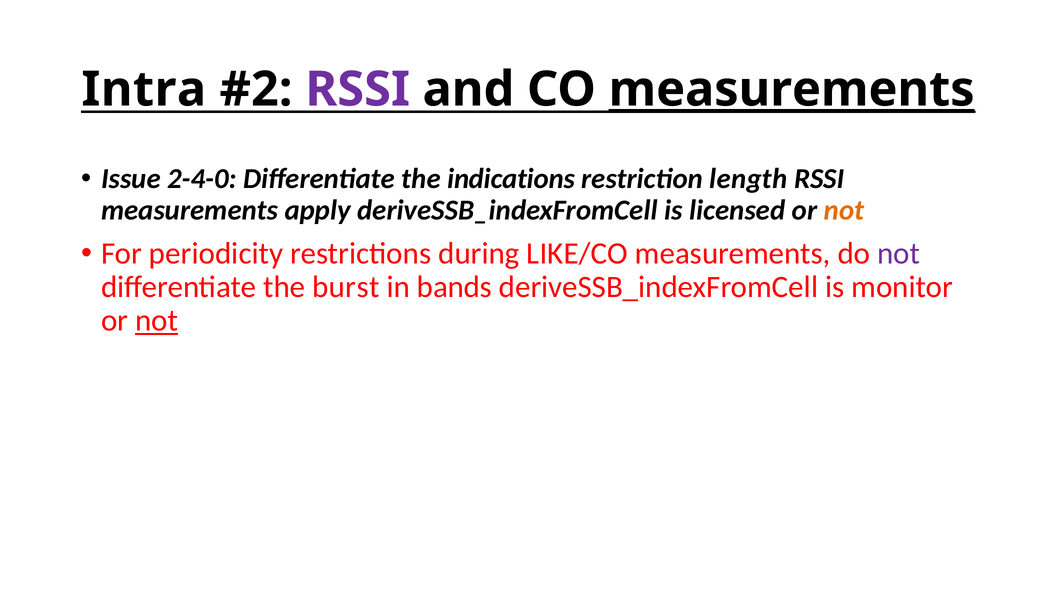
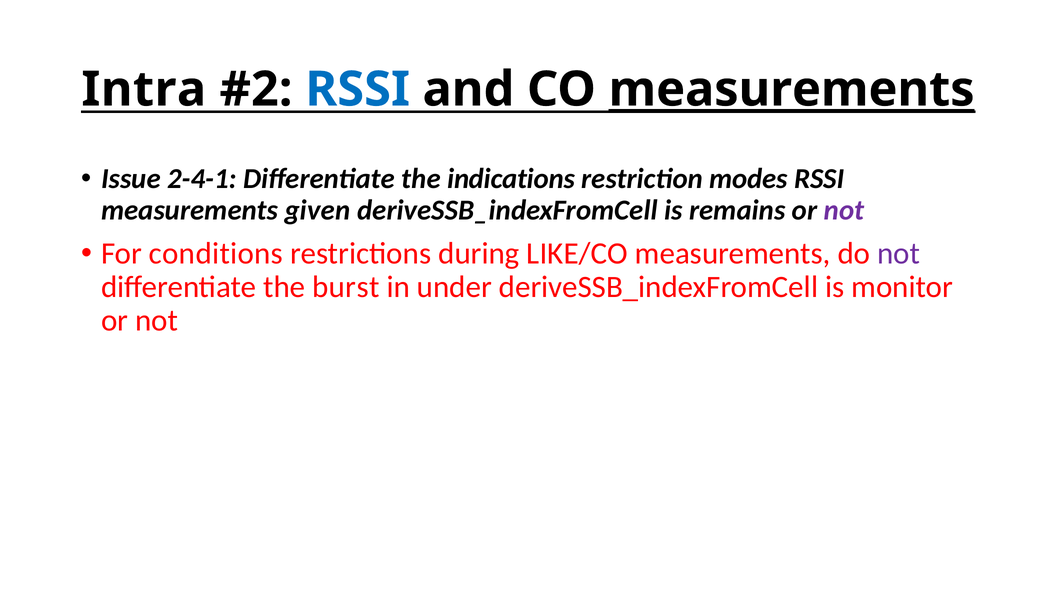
RSSI at (358, 89) colour: purple -> blue
2-4-0: 2-4-0 -> 2-4-1
length: length -> modes
apply: apply -> given
licensed: licensed -> remains
not at (844, 210) colour: orange -> purple
periodicity: periodicity -> conditions
bands: bands -> under
not at (157, 320) underline: present -> none
